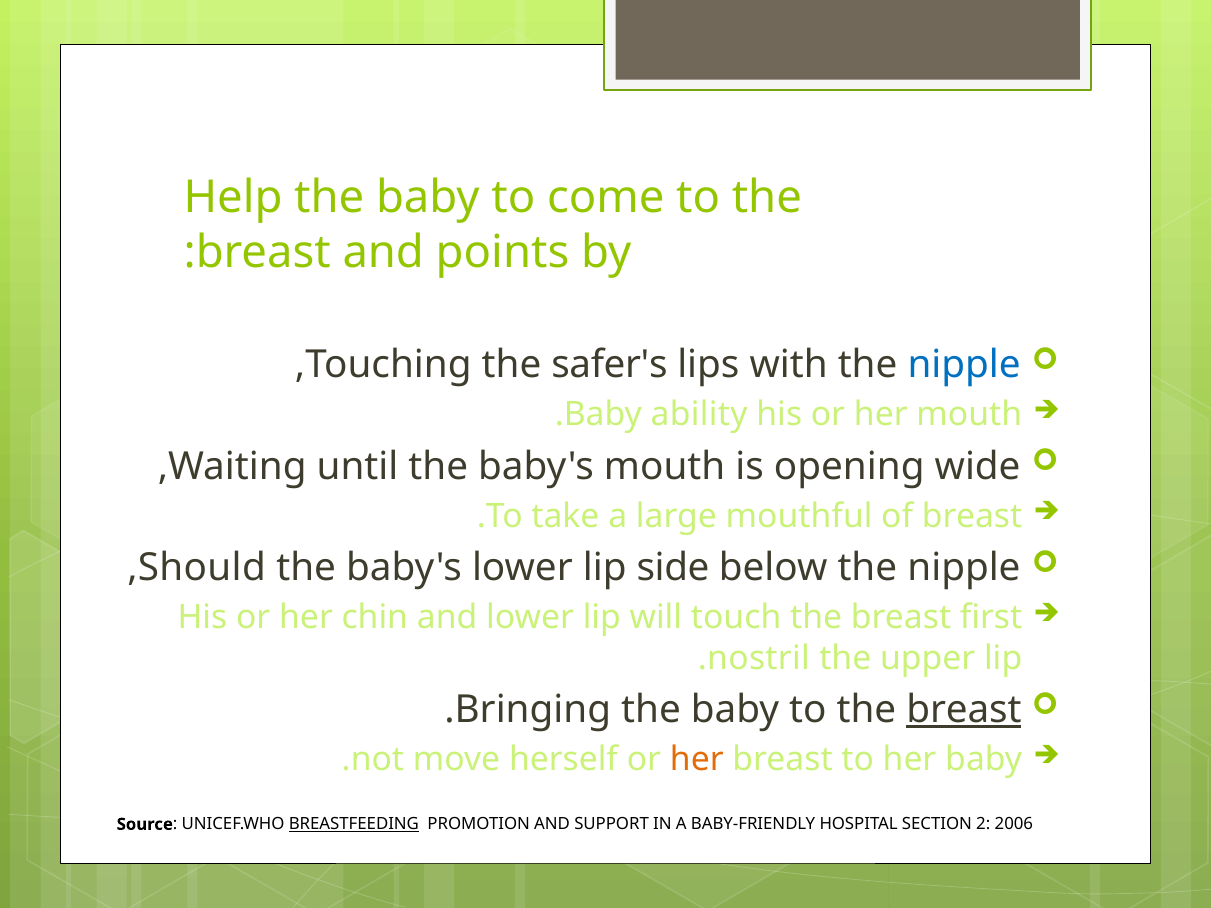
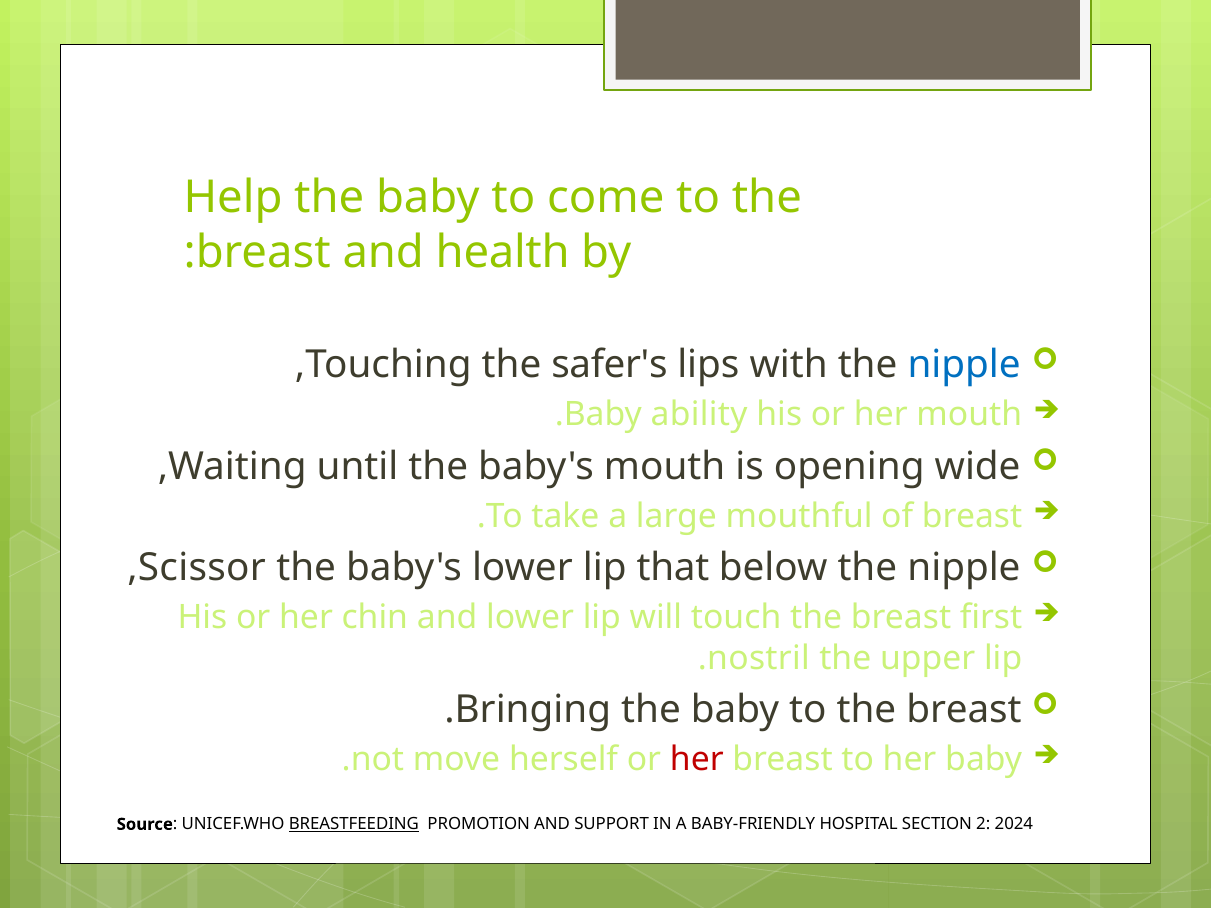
points: points -> health
Should: Should -> Scissor
side: side -> that
breast at (964, 710) underline: present -> none
her at (697, 760) colour: orange -> red
2006: 2006 -> 2024
